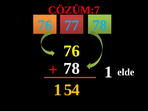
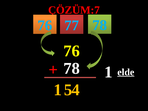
elde underline: none -> present
